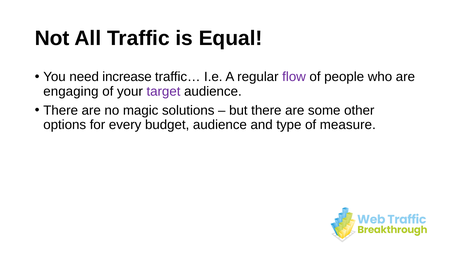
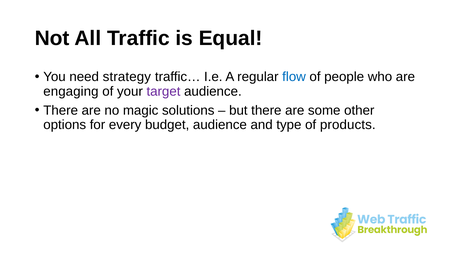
increase: increase -> strategy
flow colour: purple -> blue
measure: measure -> products
